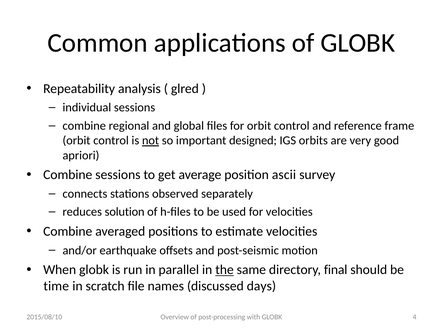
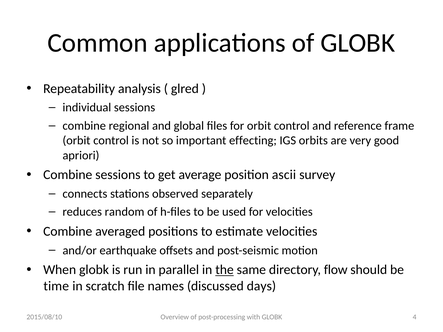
not underline: present -> none
designed: designed -> effecting
solution: solution -> random
final: final -> flow
